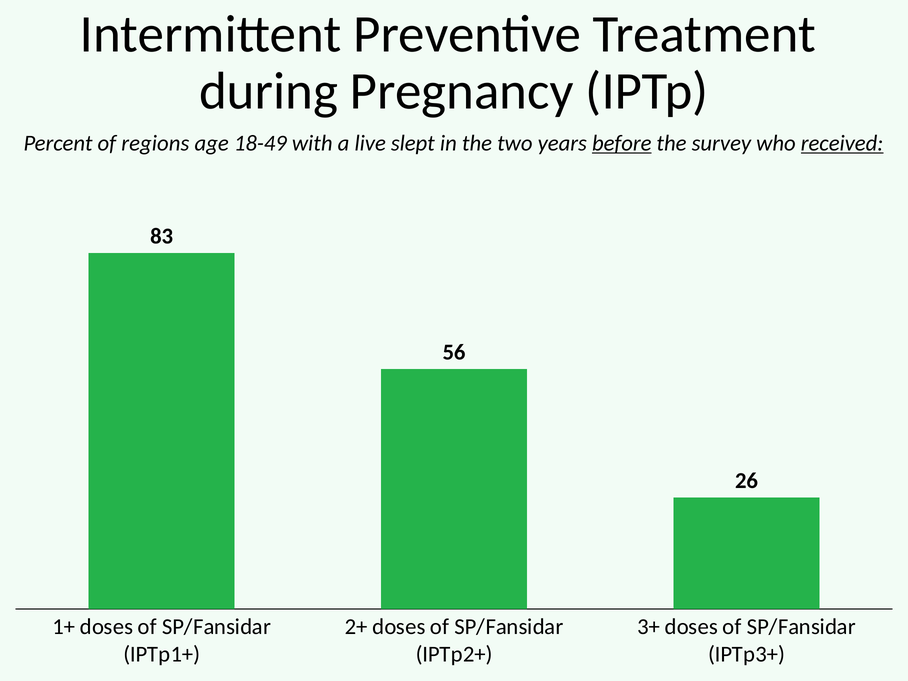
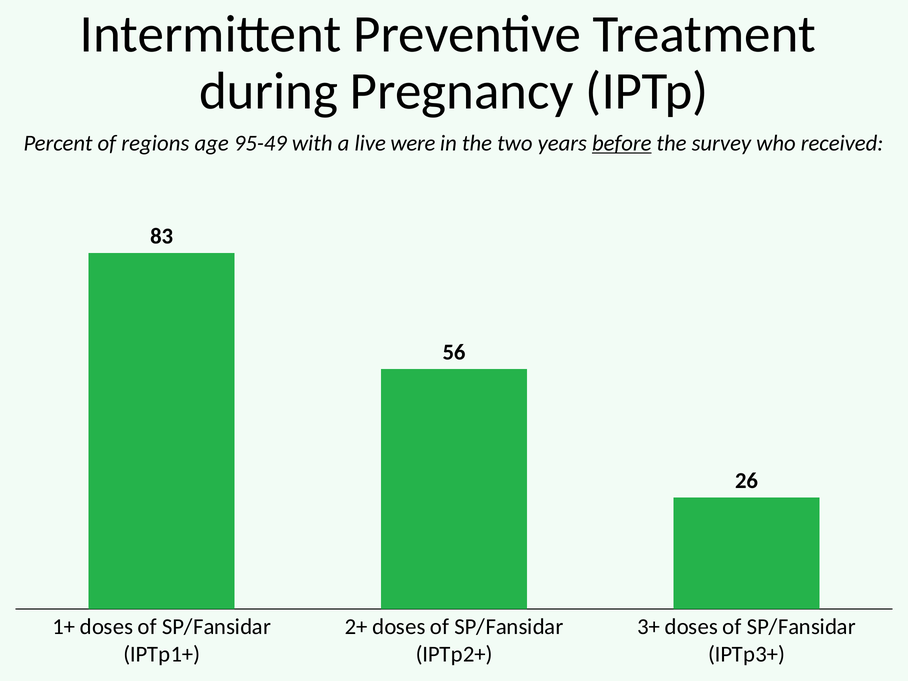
18-49: 18-49 -> 95-49
slept: slept -> were
received underline: present -> none
